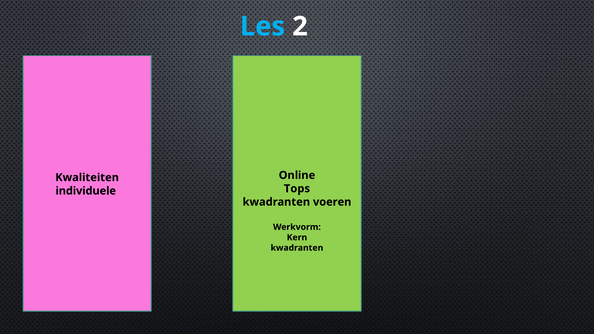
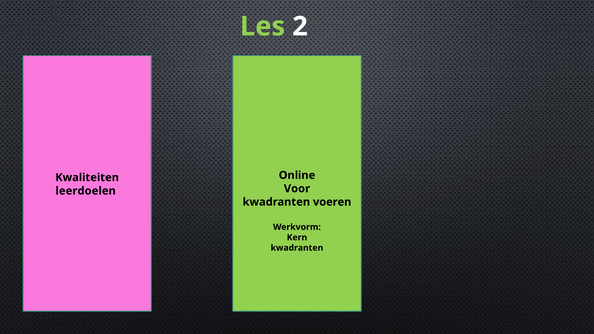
Les colour: light blue -> light green
Tops: Tops -> Voor
individuele: individuele -> leerdoelen
